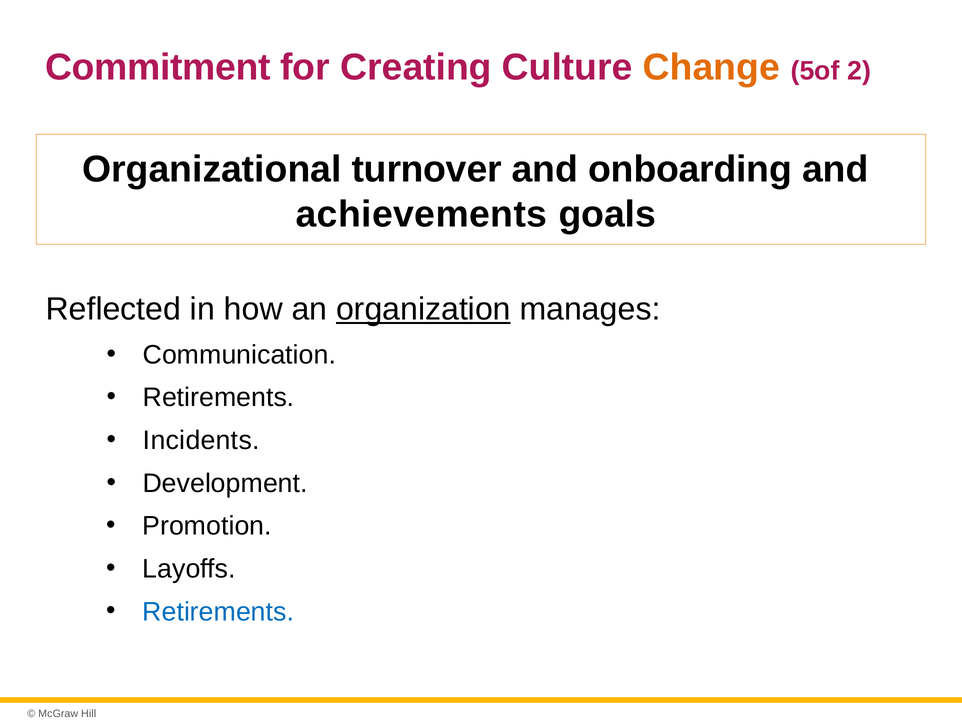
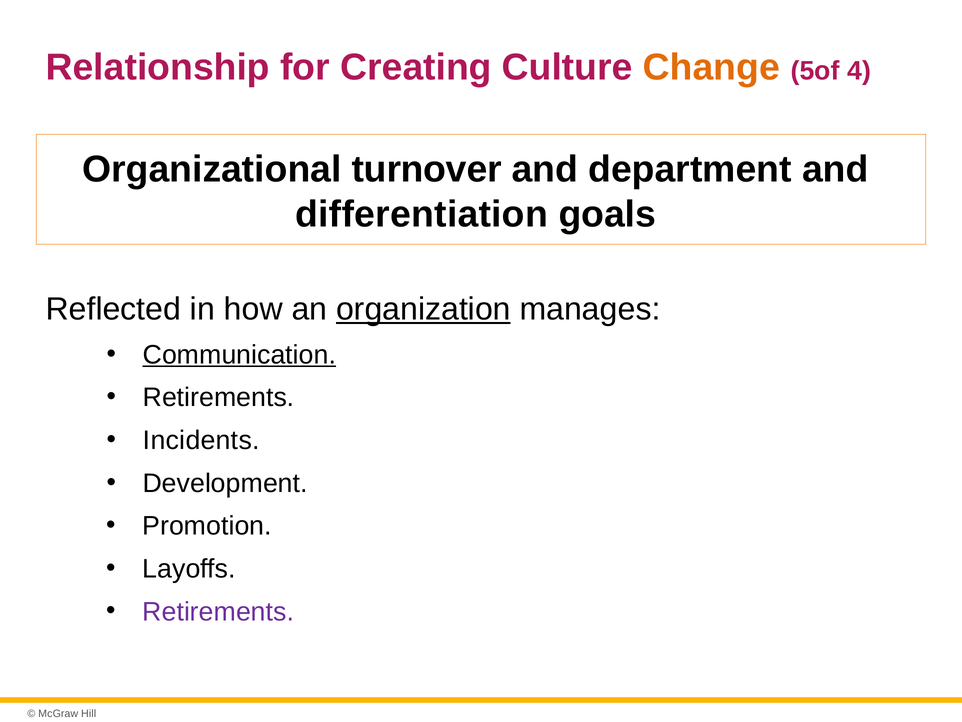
Commitment: Commitment -> Relationship
2: 2 -> 4
onboarding: onboarding -> department
achievements: achievements -> differentiation
Communication underline: none -> present
Retirements at (218, 611) colour: blue -> purple
